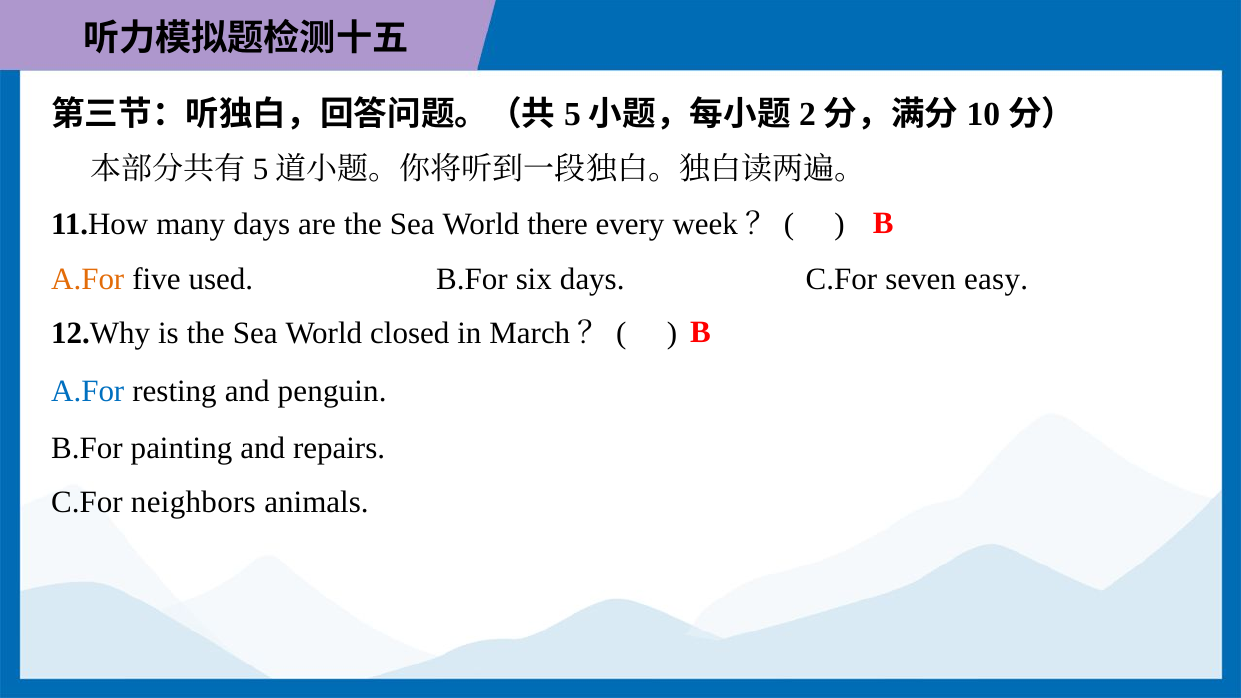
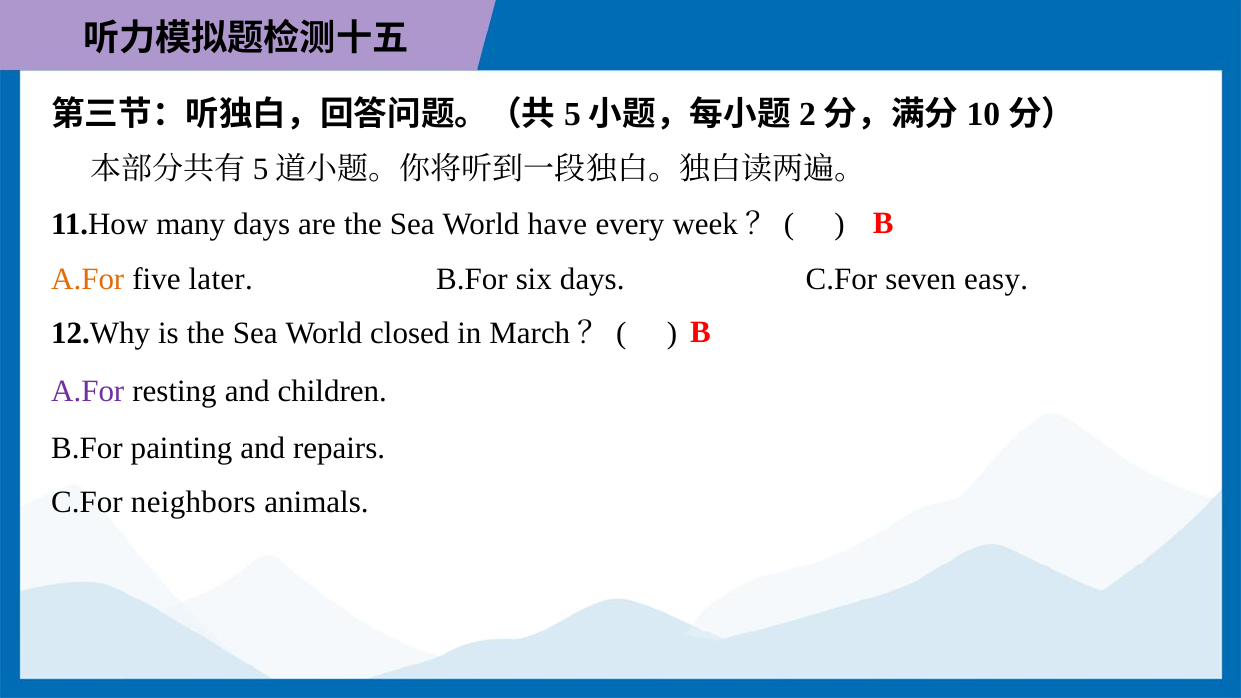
there: there -> have
used: used -> later
A.For at (88, 391) colour: blue -> purple
penguin: penguin -> children
